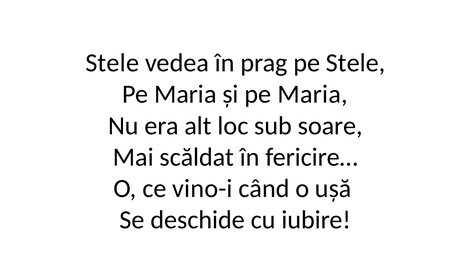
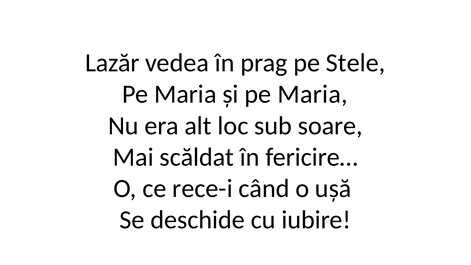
Stele at (112, 63): Stele -> Lazăr
vino-i: vino-i -> rece-i
